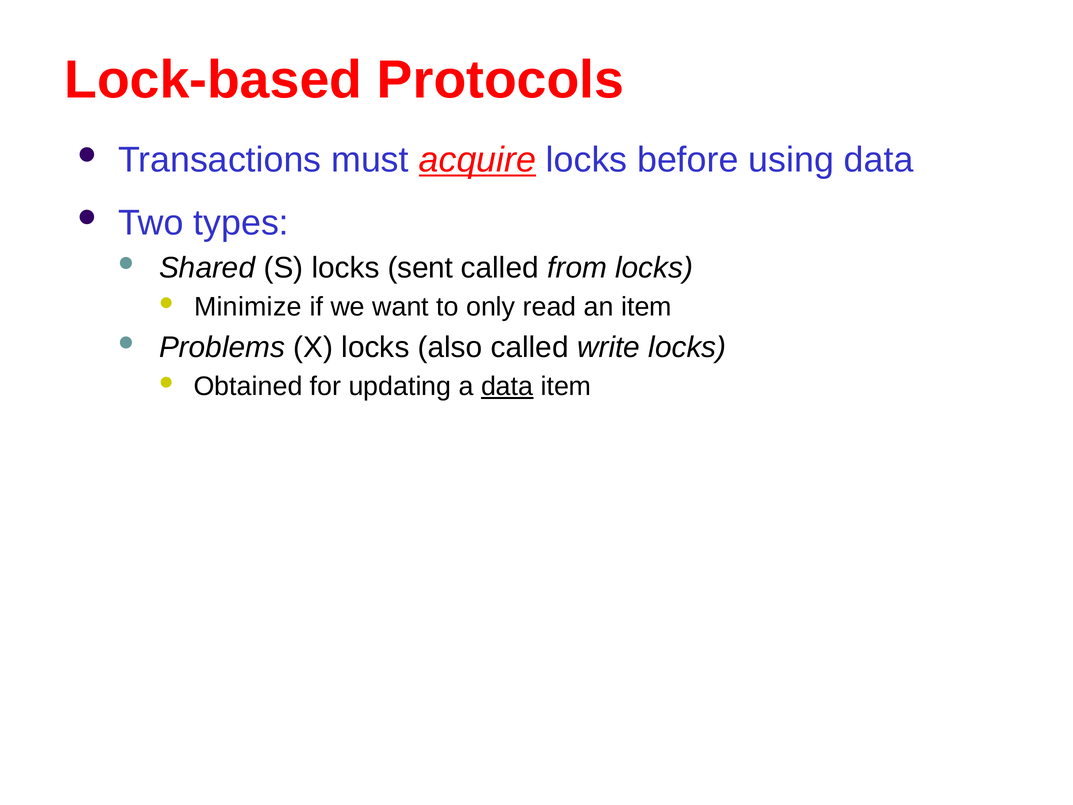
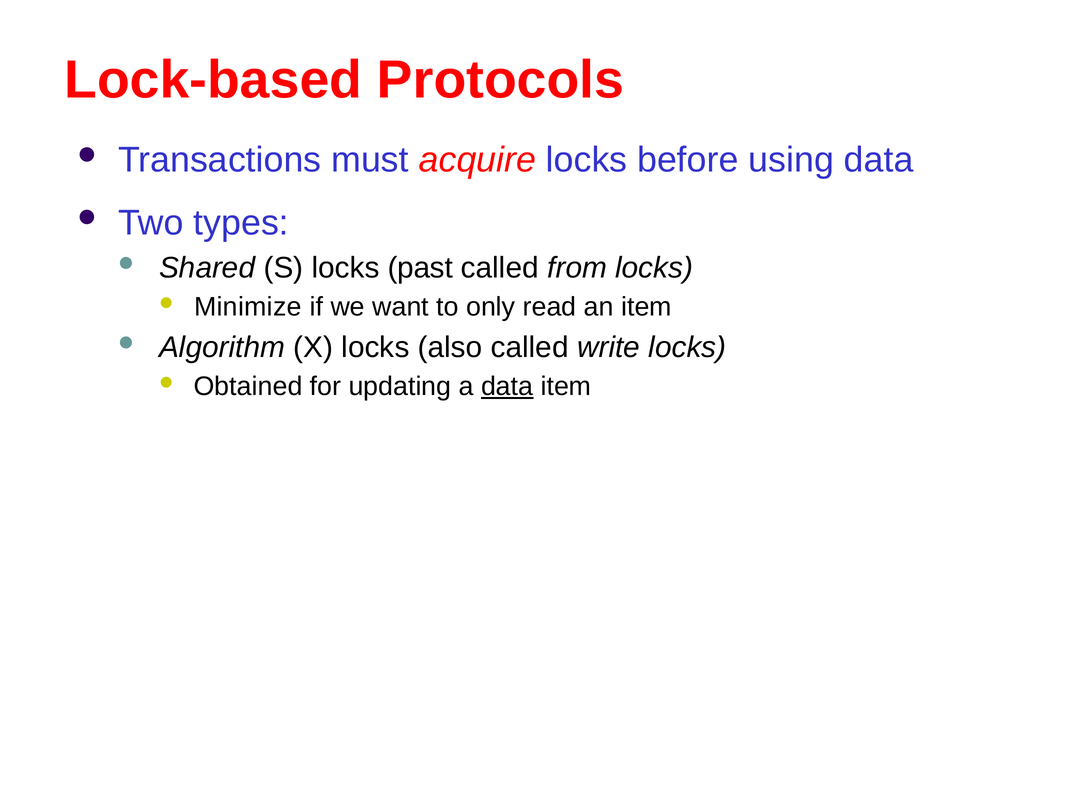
acquire underline: present -> none
sent: sent -> past
Problems: Problems -> Algorithm
